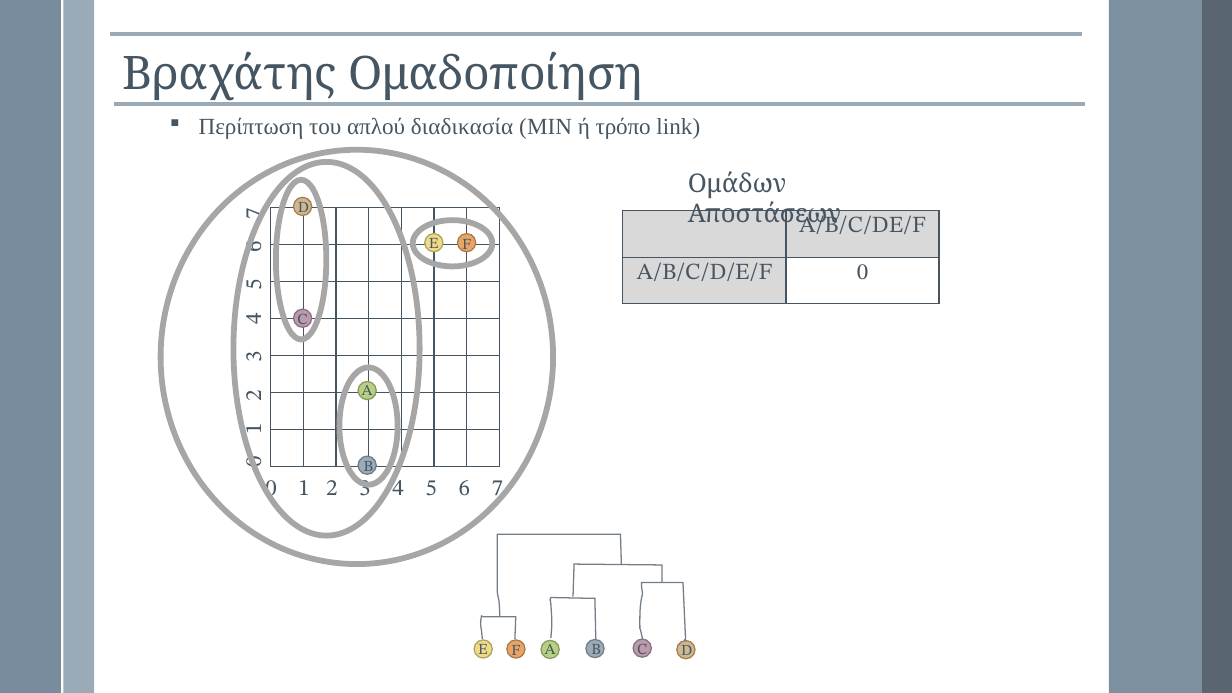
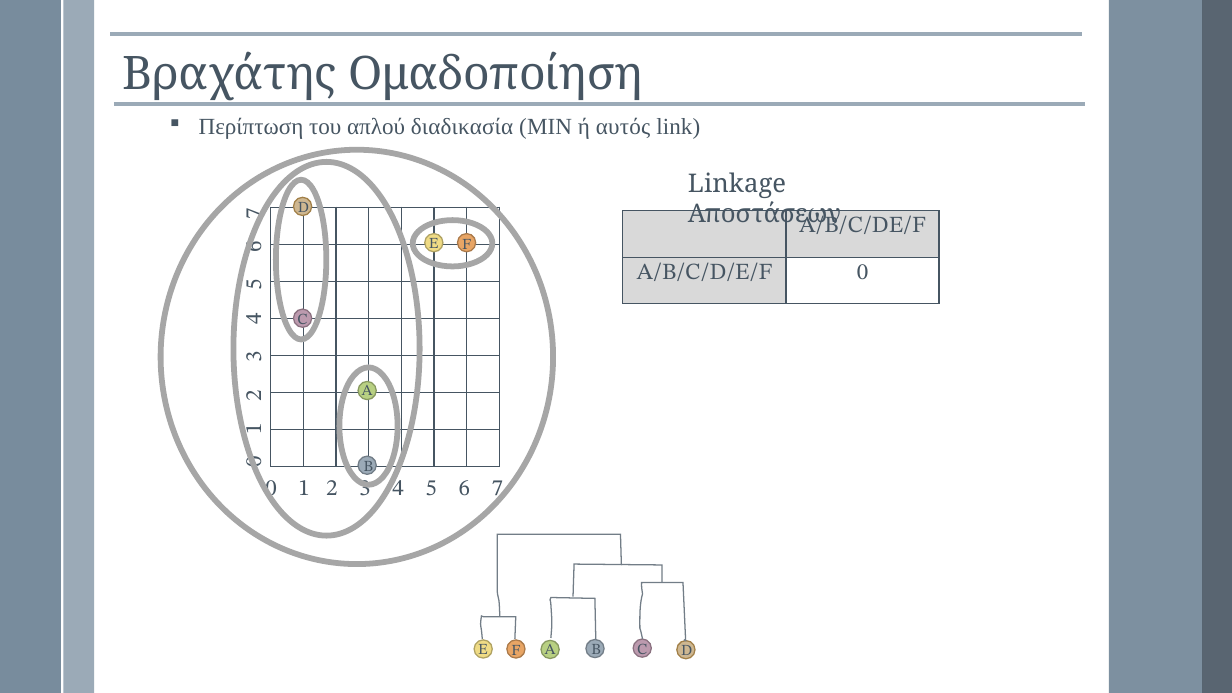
τρόπο: τρόπο -> αυτός
Ομάδων: Ομάδων -> Linkage
